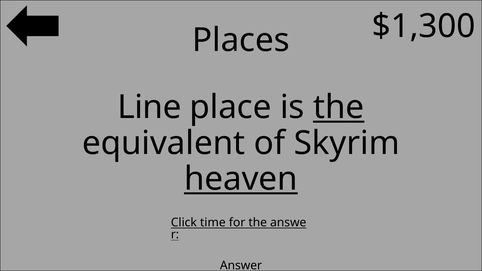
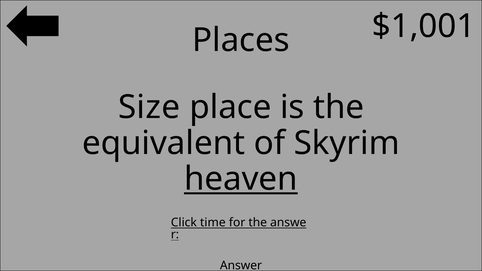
$1,300: $1,300 -> $1,001
Line: Line -> Size
the at (339, 107) underline: present -> none
